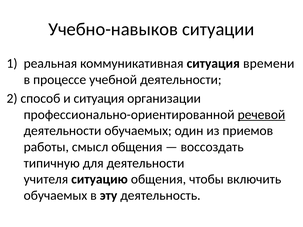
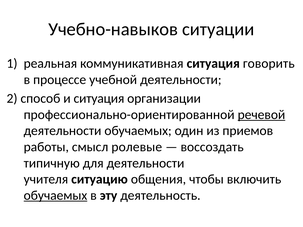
времени: времени -> говорить
смысл общения: общения -> ролевые
обучаемых at (55, 196) underline: none -> present
